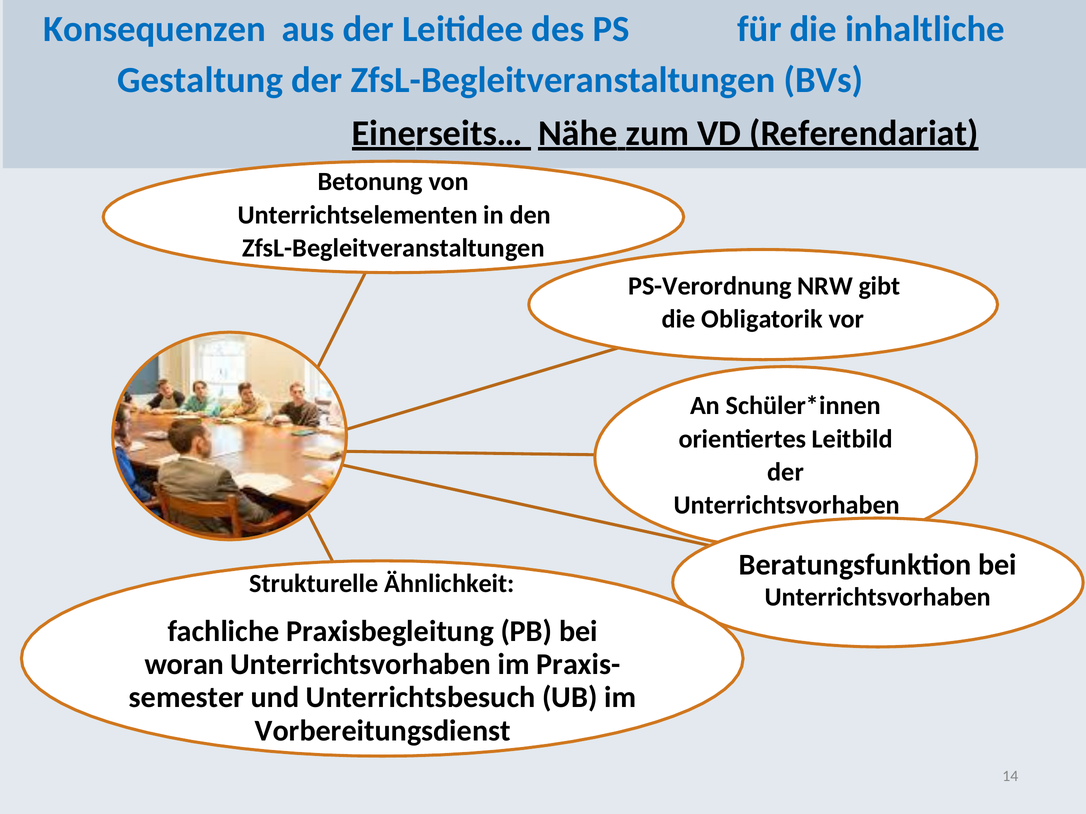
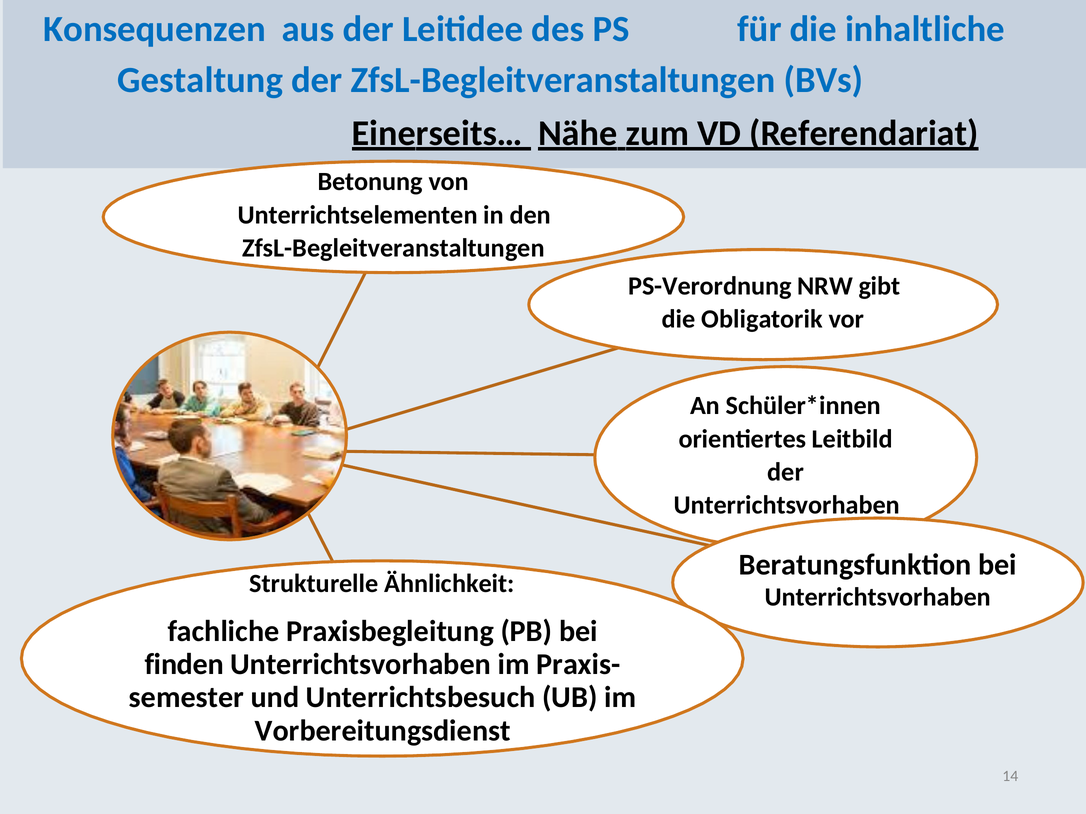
woran: woran -> finden
